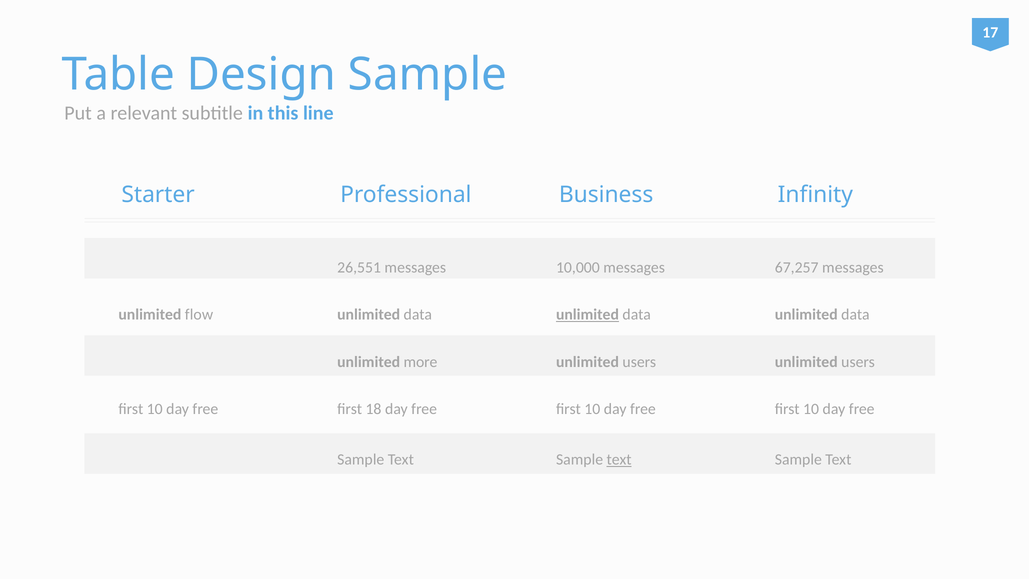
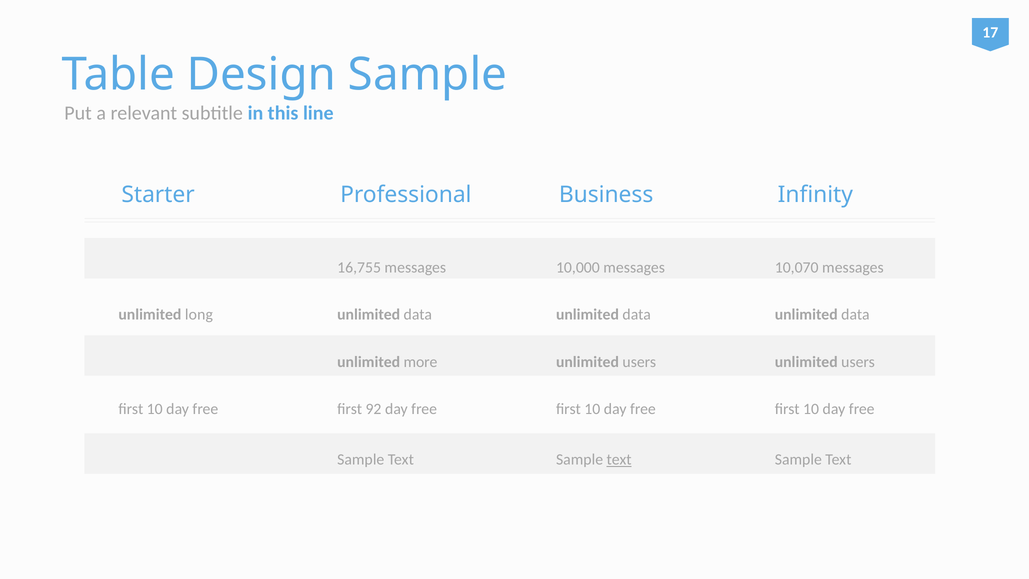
26,551: 26,551 -> 16,755
67,257: 67,257 -> 10,070
flow: flow -> long
unlimited at (587, 315) underline: present -> none
18: 18 -> 92
